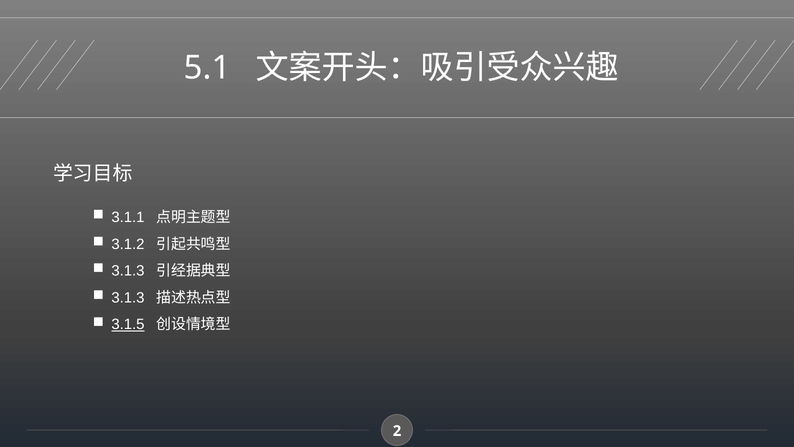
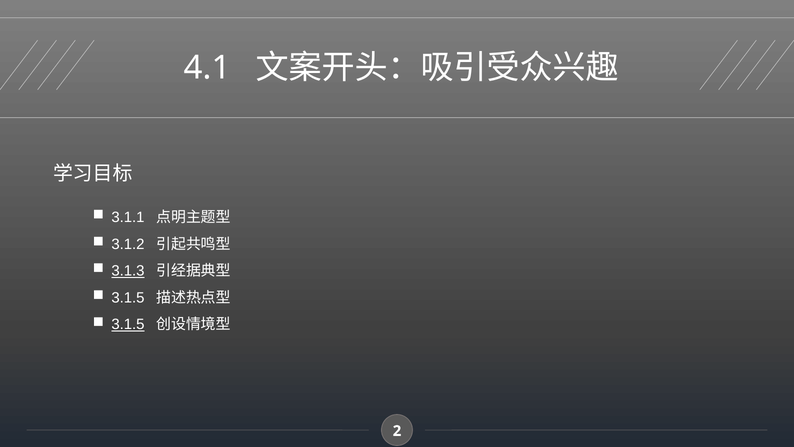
5.1: 5.1 -> 4.1
3.1.3 at (128, 271) underline: none -> present
3.1.3 at (128, 297): 3.1.3 -> 3.1.5
